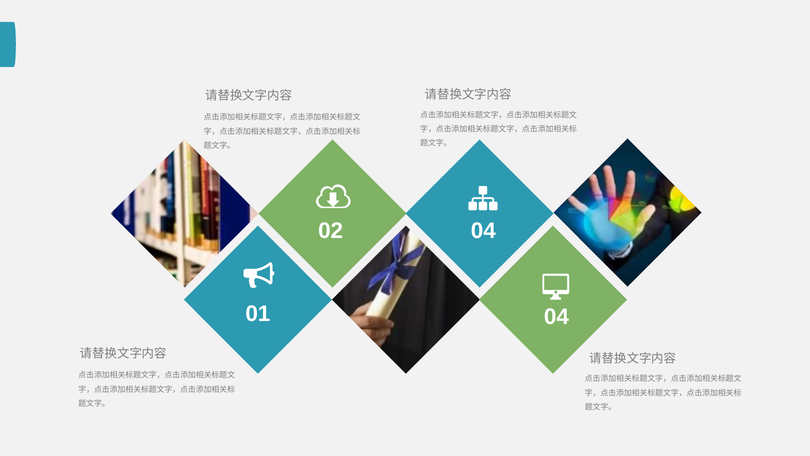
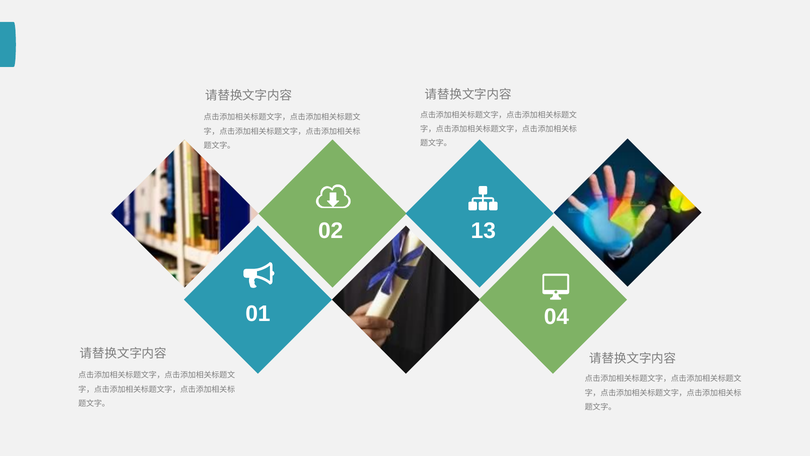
02 04: 04 -> 13
